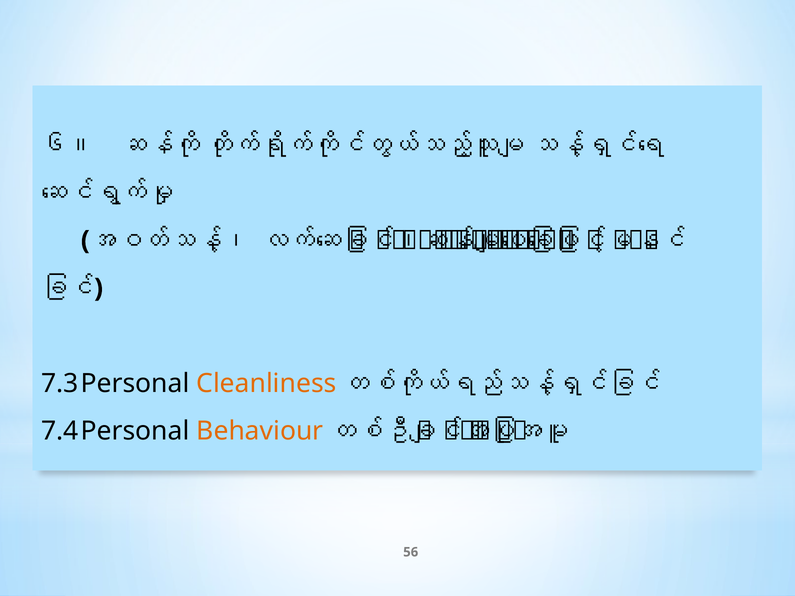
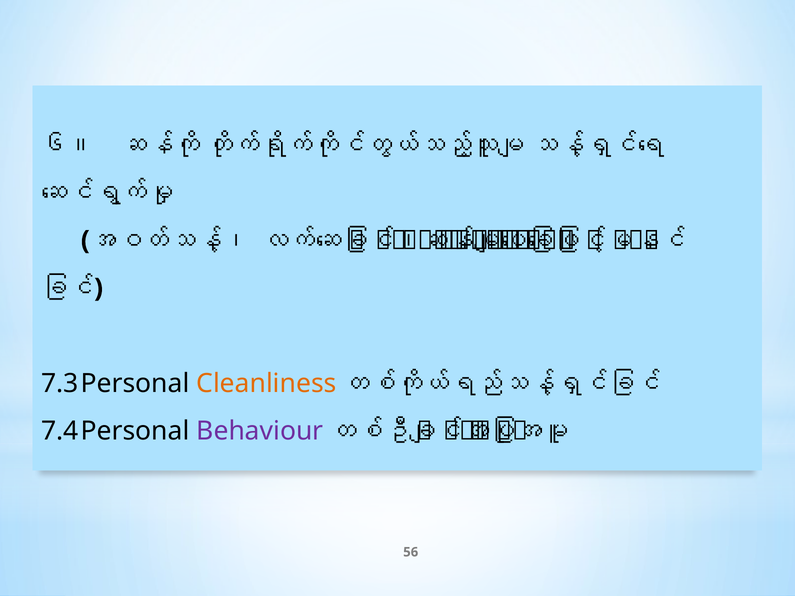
Behaviour colour: orange -> purple
